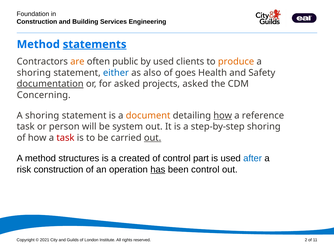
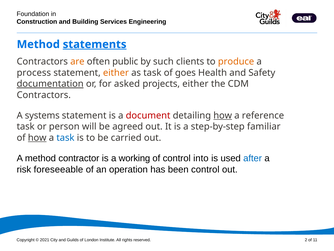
by used: used -> such
shoring at (34, 73): shoring -> process
either at (116, 73) colour: blue -> orange
as also: also -> task
projects asked: asked -> either
Concerning at (44, 95): Concerning -> Contractors
shoring at (42, 115): shoring -> systems
document colour: orange -> red
system: system -> agreed
step-by-step shoring: shoring -> familiar
how at (37, 138) underline: none -> present
task at (65, 138) colour: red -> blue
out at (153, 138) underline: present -> none
structures: structures -> contractor
created: created -> working
part: part -> into
risk construction: construction -> foreseeable
has underline: present -> none
